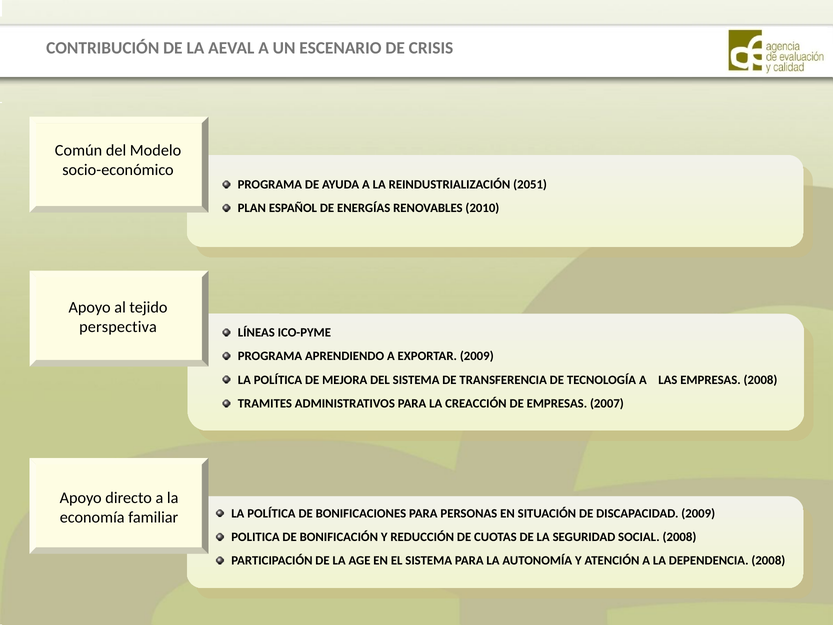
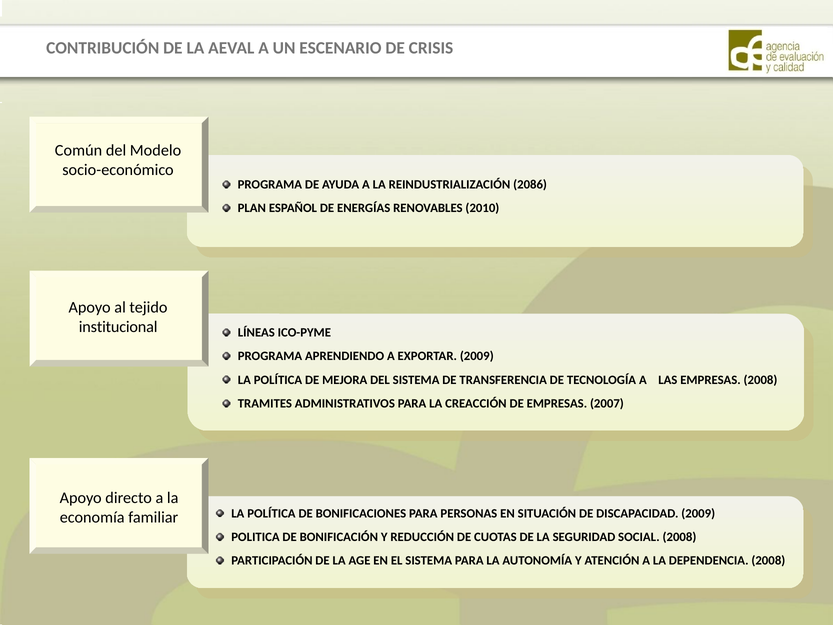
2051: 2051 -> 2086
perspectiva: perspectiva -> institucional
